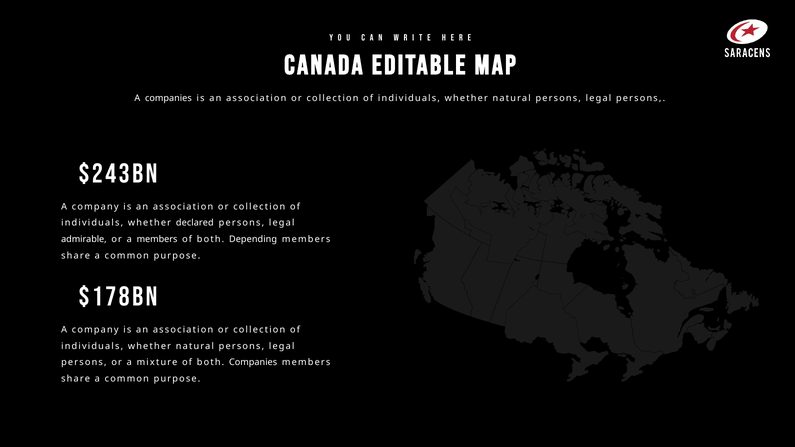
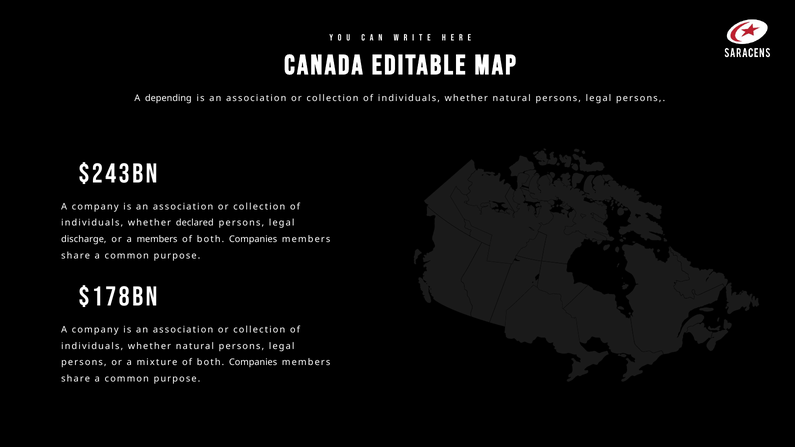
A companies: companies -> depending
admirable: admirable -> discharge
Depending at (253, 240): Depending -> Companies
